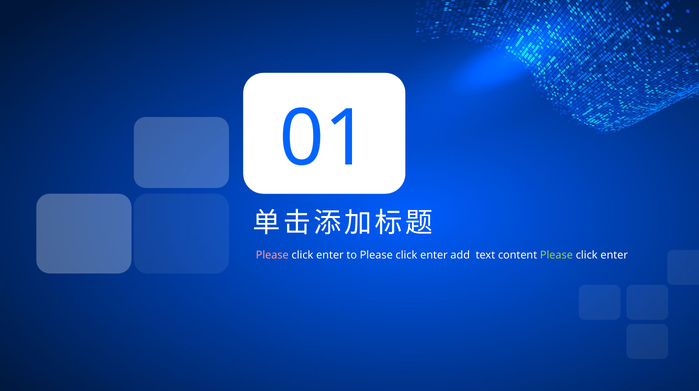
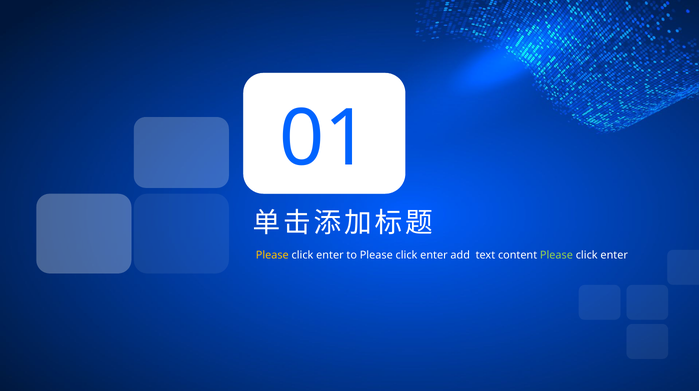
Please at (272, 255) colour: pink -> yellow
